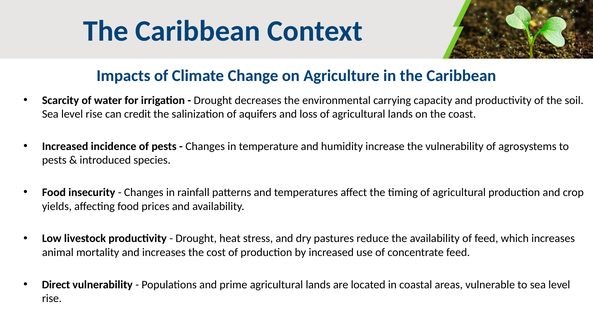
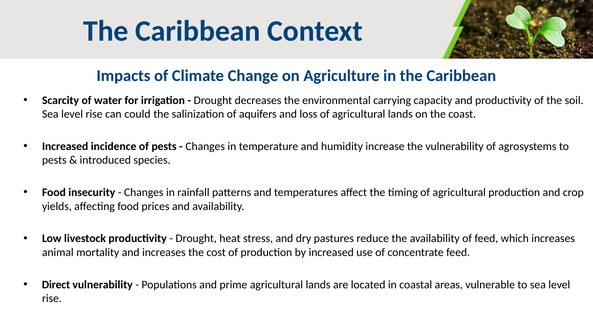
credit: credit -> could
